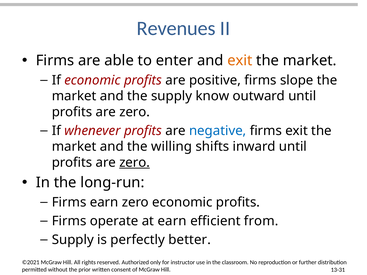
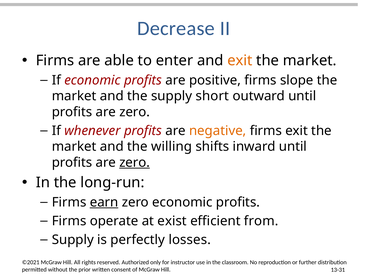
Revenues: Revenues -> Decrease
know: know -> short
negative colour: blue -> orange
earn at (104, 202) underline: none -> present
at earn: earn -> exist
better: better -> losses
